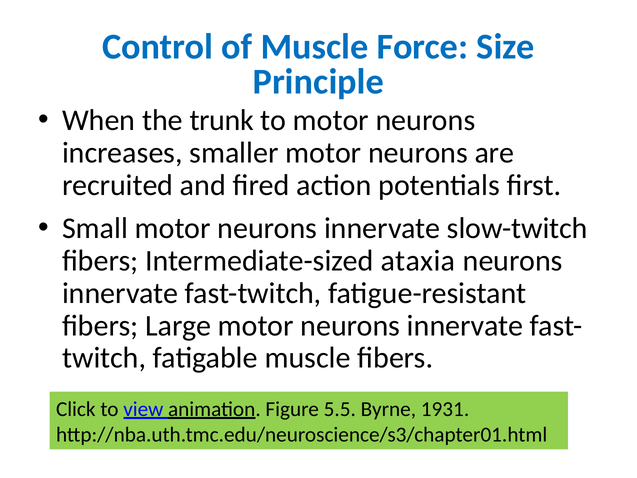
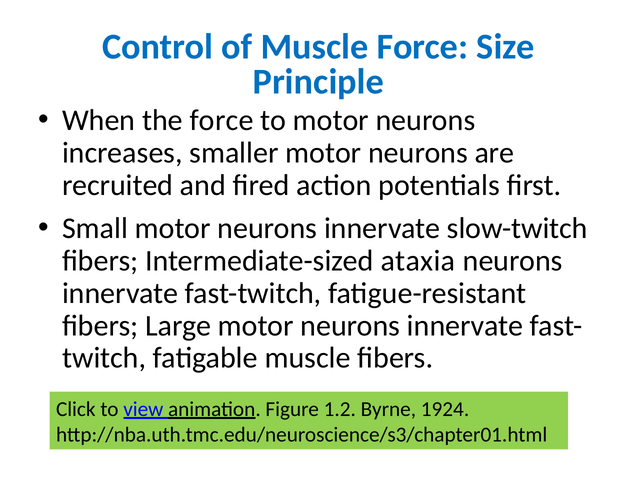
the trunk: trunk -> force
5.5: 5.5 -> 1.2
1931: 1931 -> 1924
